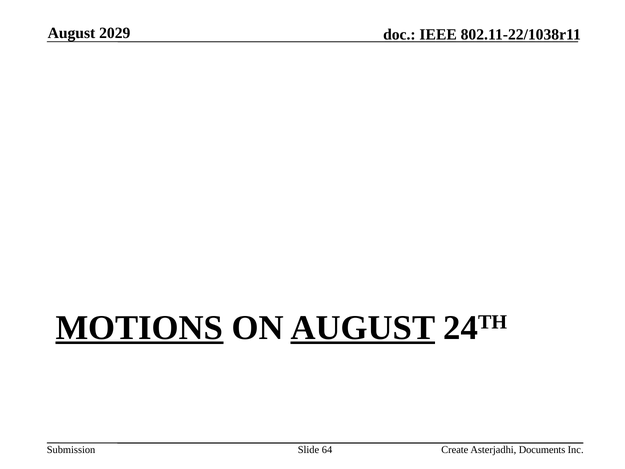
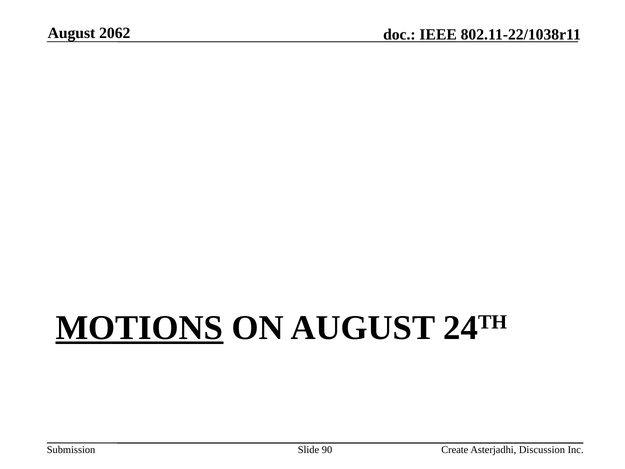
2029: 2029 -> 2062
AUGUST at (363, 328) underline: present -> none
64: 64 -> 90
Documents: Documents -> Discussion
